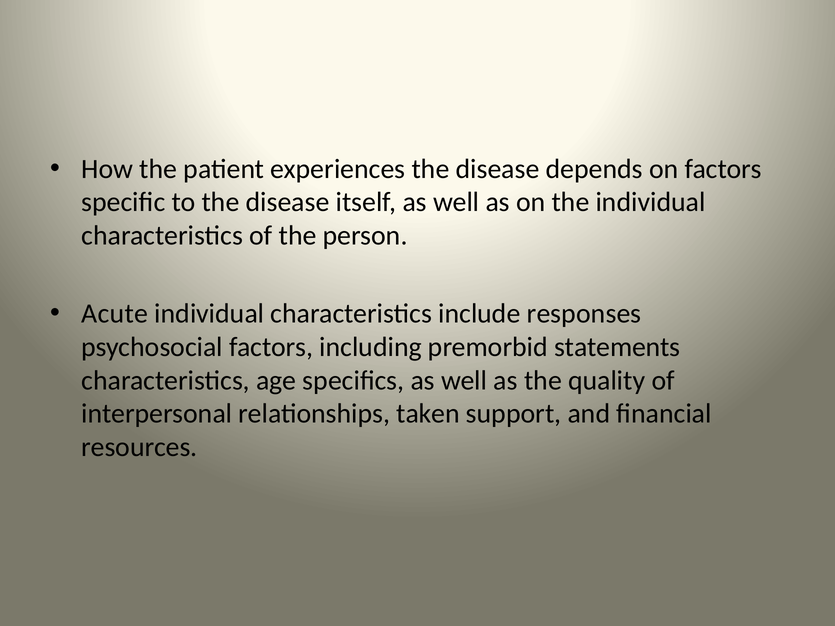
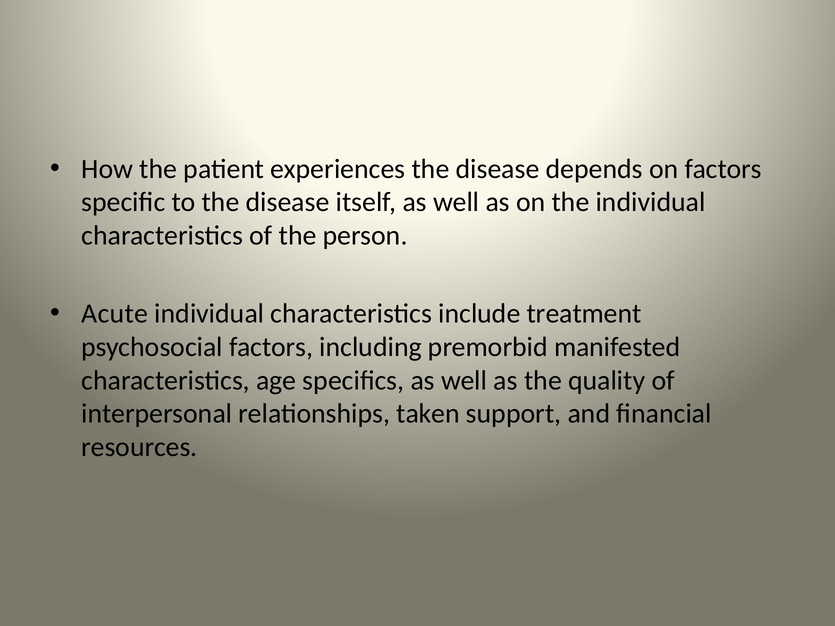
responses: responses -> treatment
statements: statements -> manifested
